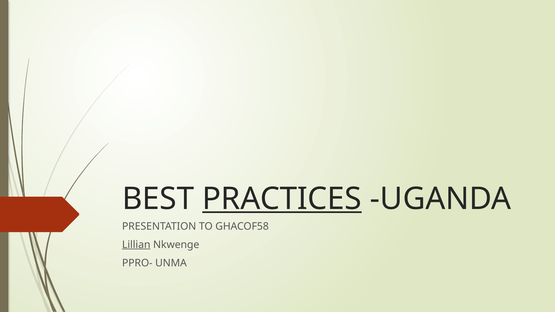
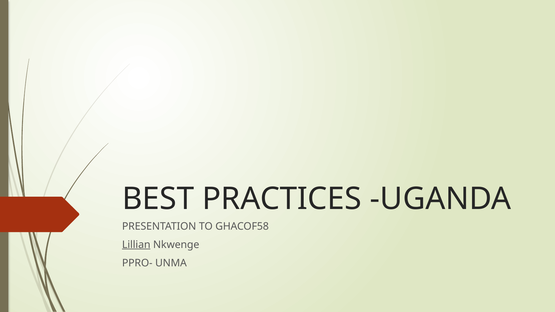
PRACTICES underline: present -> none
